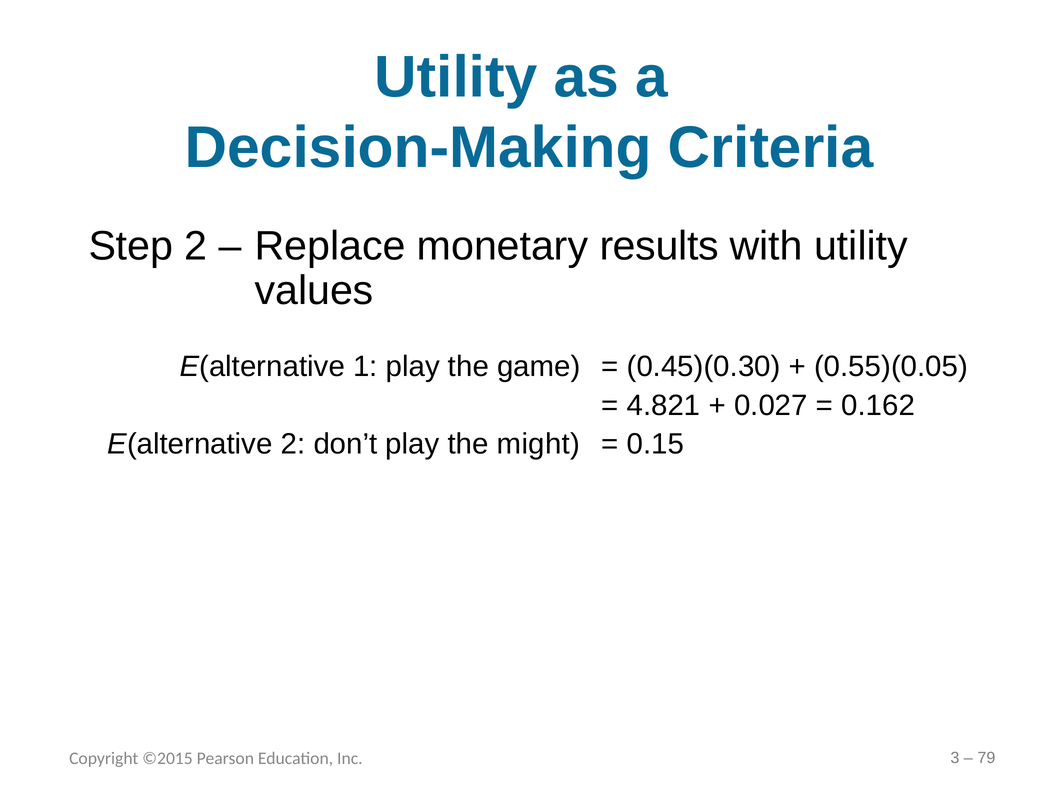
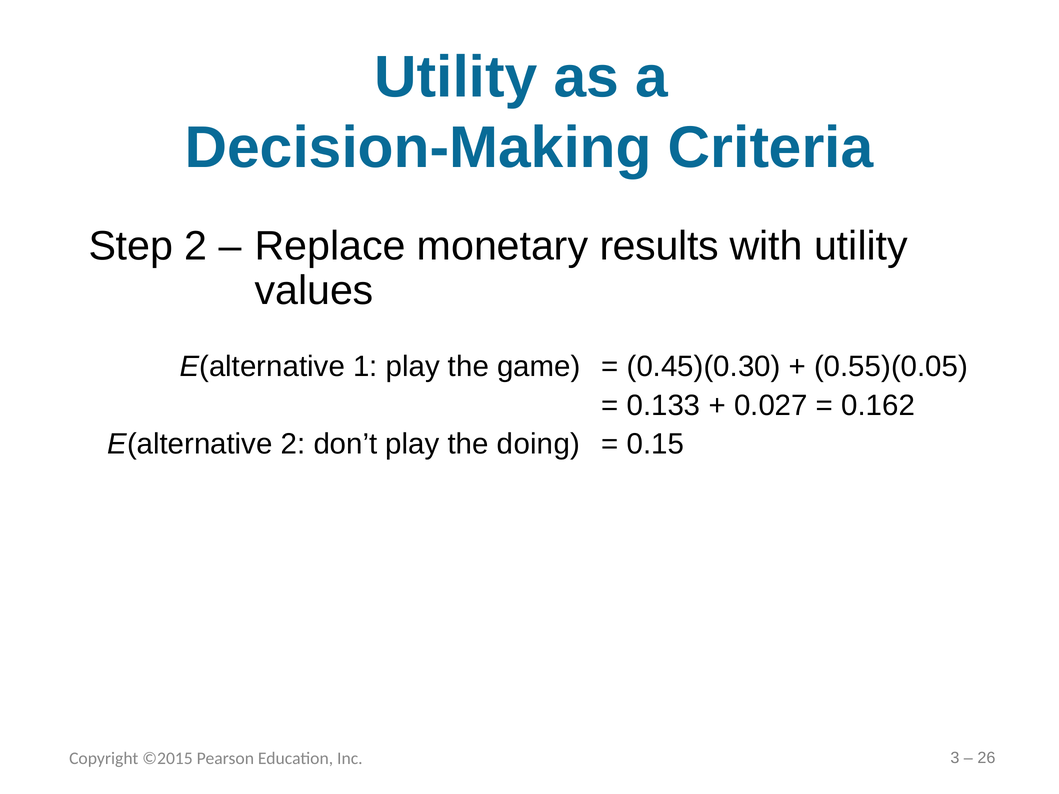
4.821: 4.821 -> 0.133
might: might -> doing
79: 79 -> 26
